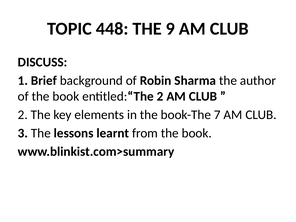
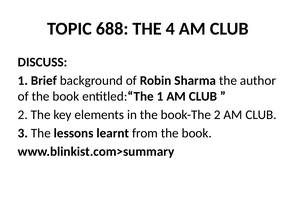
448: 448 -> 688
9: 9 -> 4
entitled:“The 2: 2 -> 1
book-The 7: 7 -> 2
